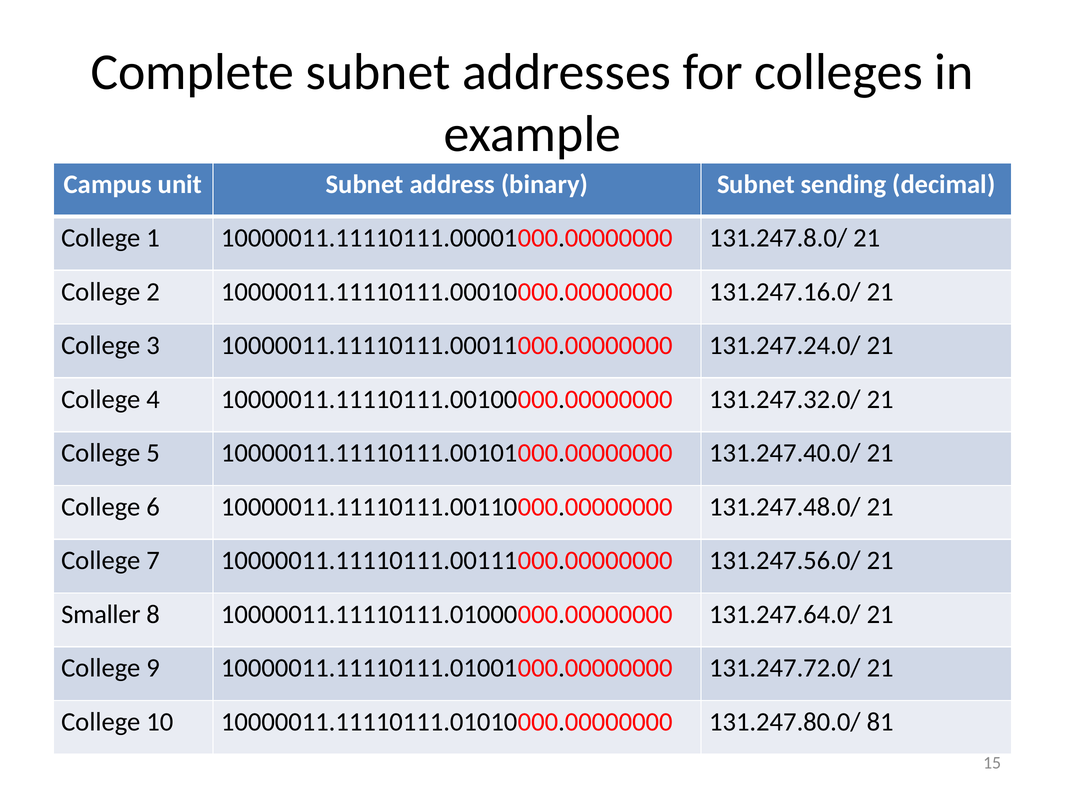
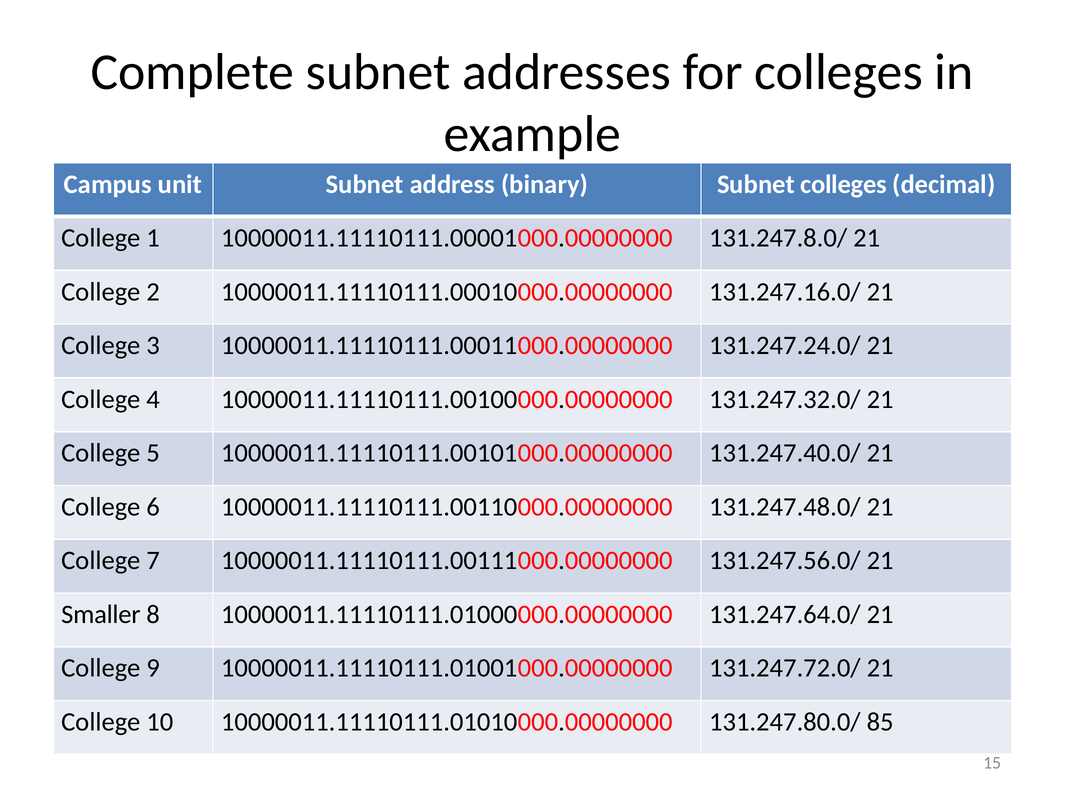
Subnet sending: sending -> colleges
81: 81 -> 85
